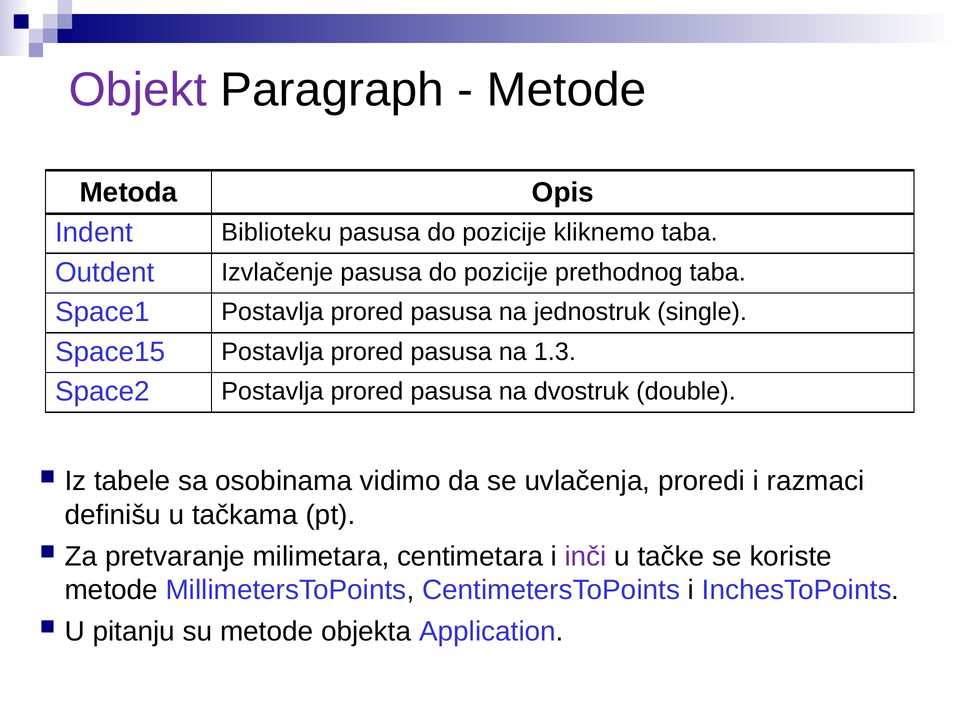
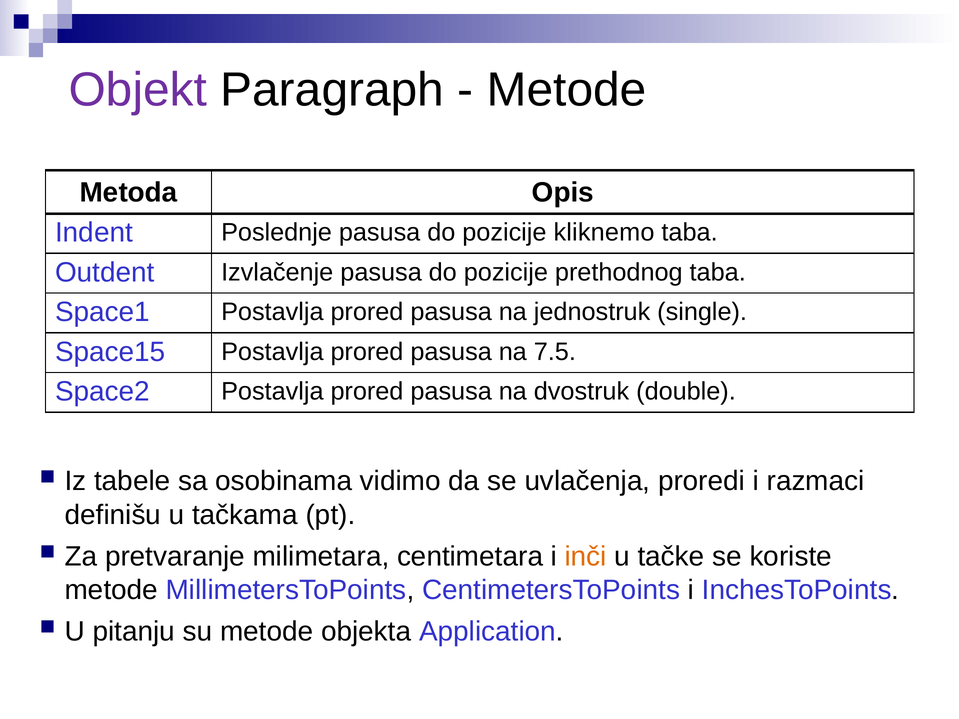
Biblioteku: Biblioteku -> Poslednje
1.3: 1.3 -> 7.5
inči colour: purple -> orange
